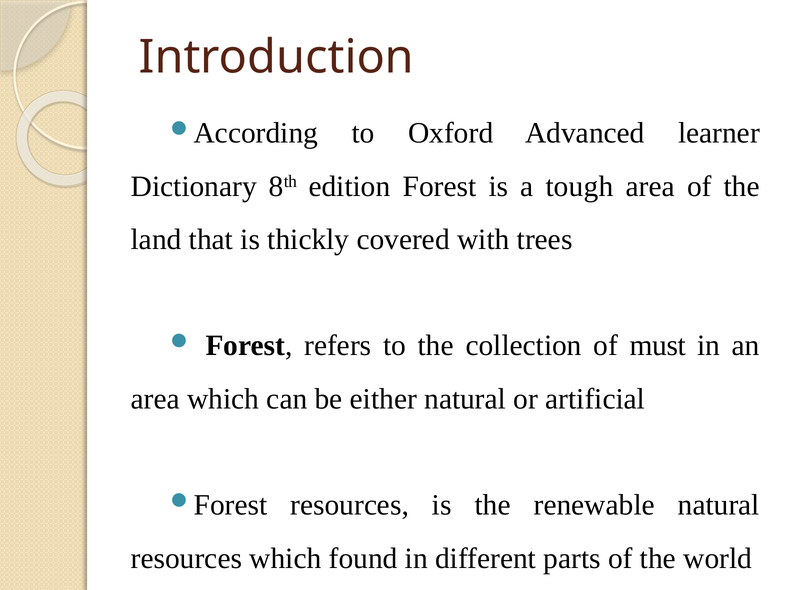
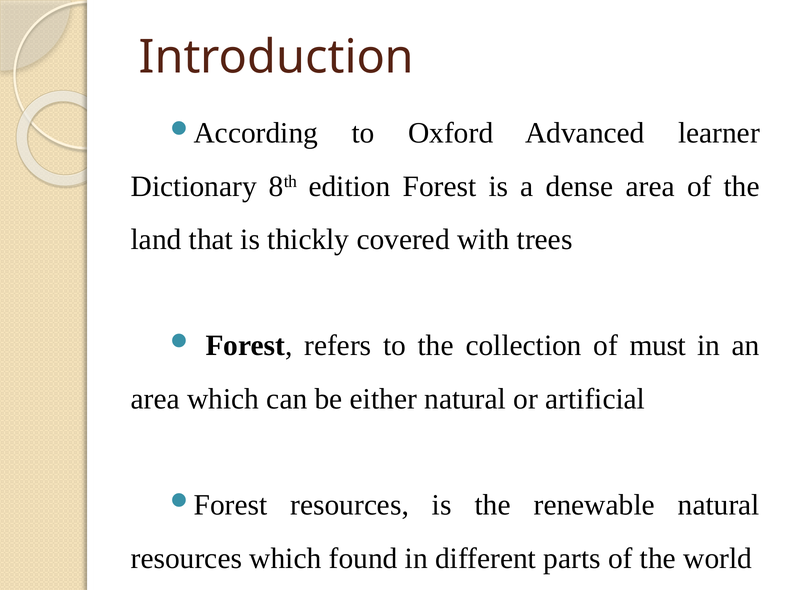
tough: tough -> dense
